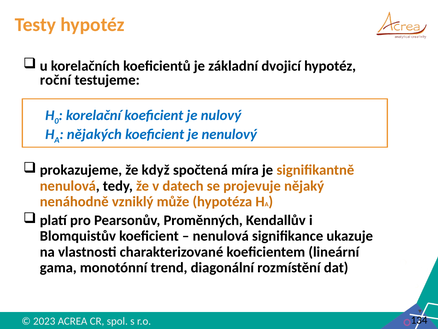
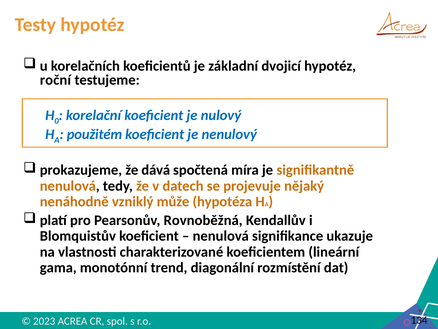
nějakých: nějakých -> použitém
když: když -> dává
Proměnných: Proměnných -> Rovnoběžná
